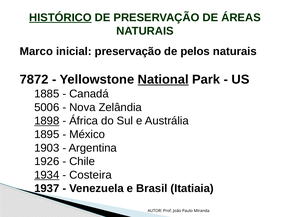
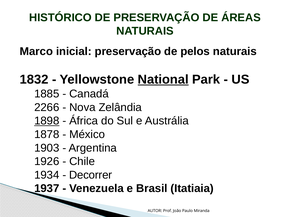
HISTÓRICO underline: present -> none
7872: 7872 -> 1832
5006: 5006 -> 2266
1895: 1895 -> 1878
1934 underline: present -> none
Costeira: Costeira -> Decorrer
